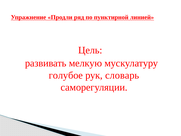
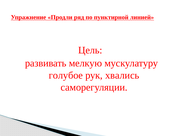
словарь: словарь -> хвались
